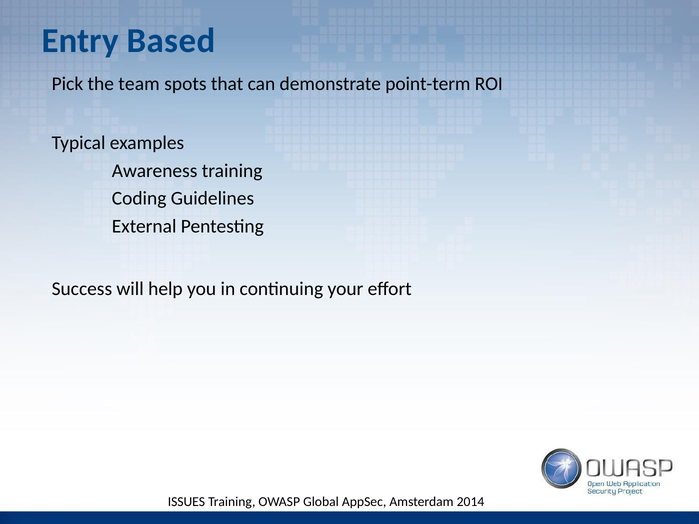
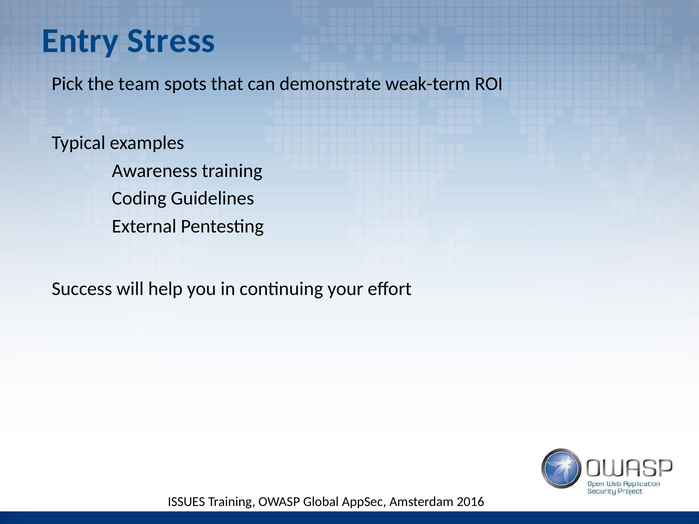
Based: Based -> Stress
point-term: point-term -> weak-term
2014: 2014 -> 2016
